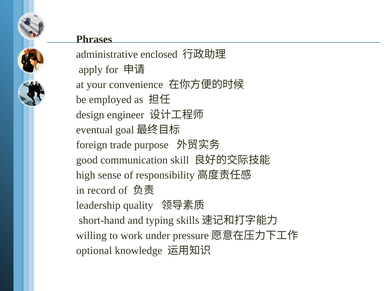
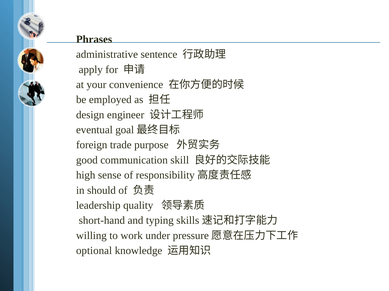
enclosed: enclosed -> sentence
record: record -> should
